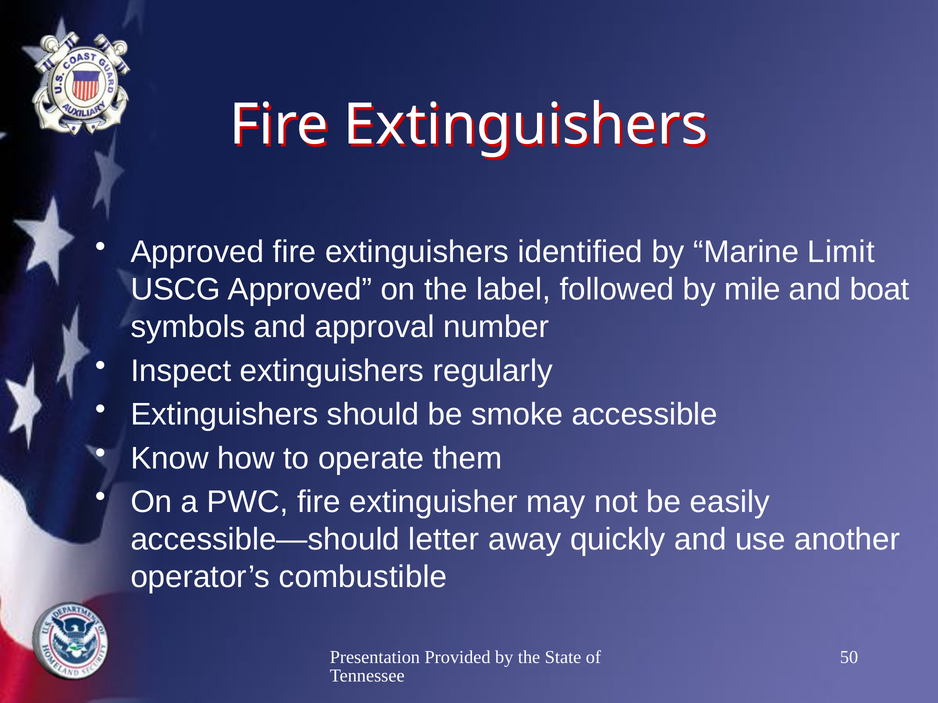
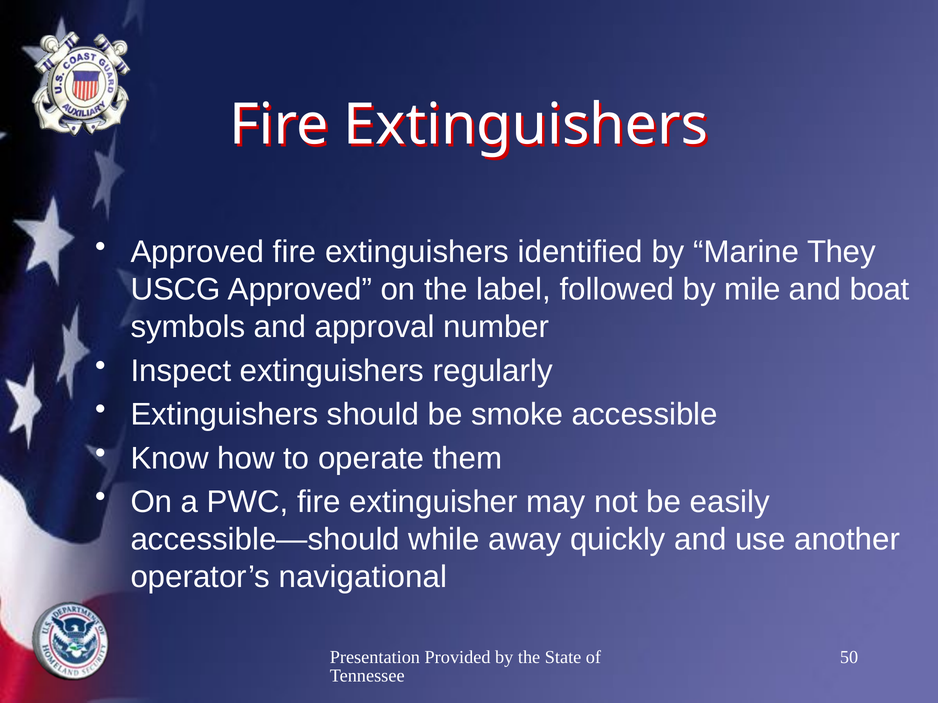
Limit: Limit -> They
letter: letter -> while
combustible: combustible -> navigational
